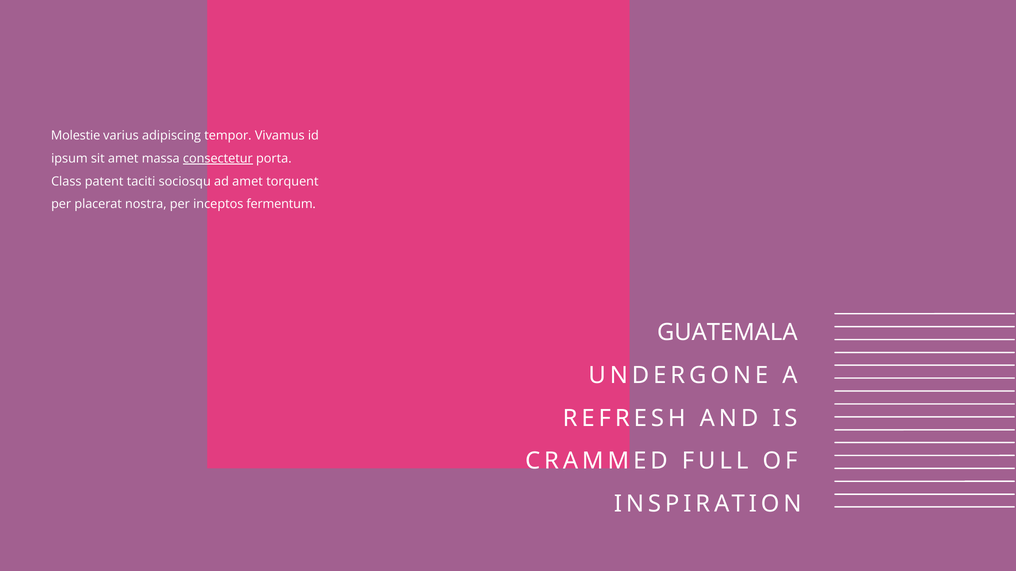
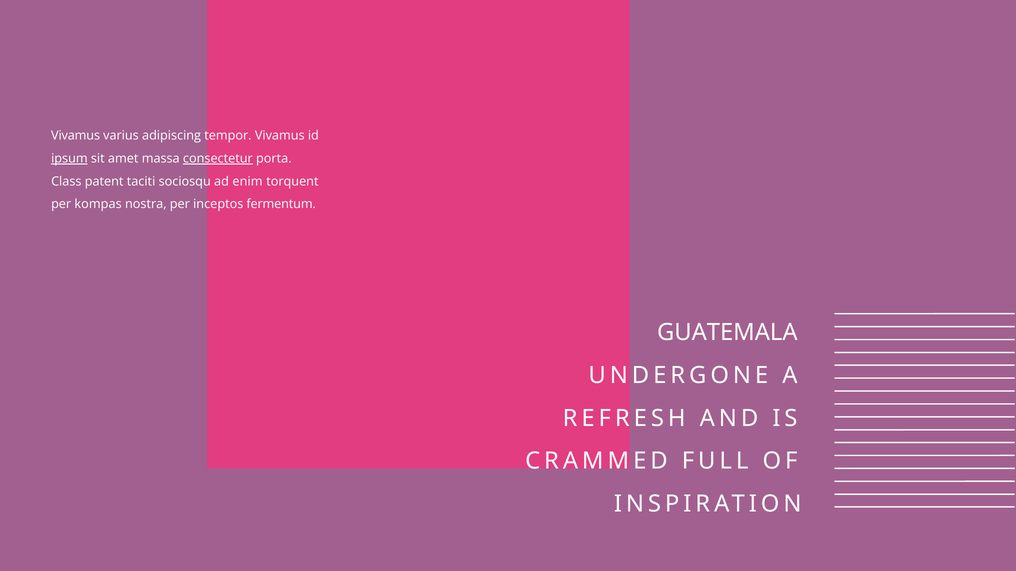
Molestie at (76, 136): Molestie -> Vivamus
ipsum underline: none -> present
ad amet: amet -> enim
placerat: placerat -> kompas
